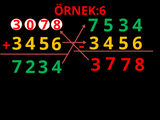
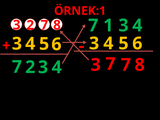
ÖRNEK:6: ÖRNEK:6 -> ÖRNEK:1
5: 5 -> 1
0: 0 -> 2
